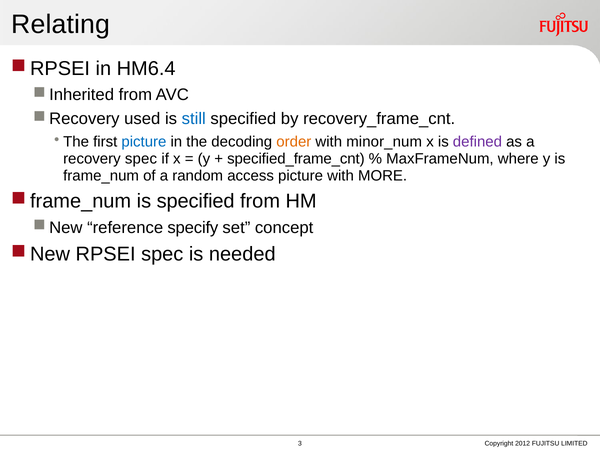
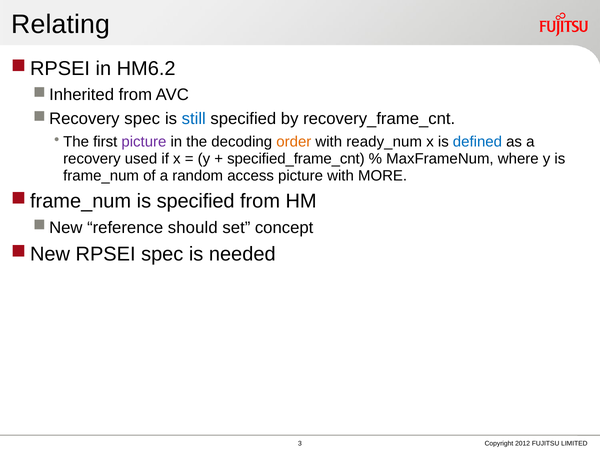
HM6.4: HM6.4 -> HM6.2
used at (142, 119): used -> spec
picture at (144, 142) colour: blue -> purple
minor_num: minor_num -> ready_num
defined colour: purple -> blue
recovery spec: spec -> used
specify: specify -> should
